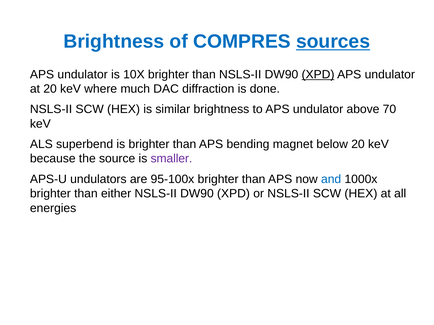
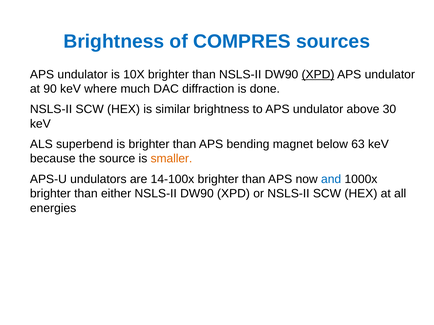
sources underline: present -> none
at 20: 20 -> 90
70: 70 -> 30
below 20: 20 -> 63
smaller colour: purple -> orange
95-100x: 95-100x -> 14-100x
